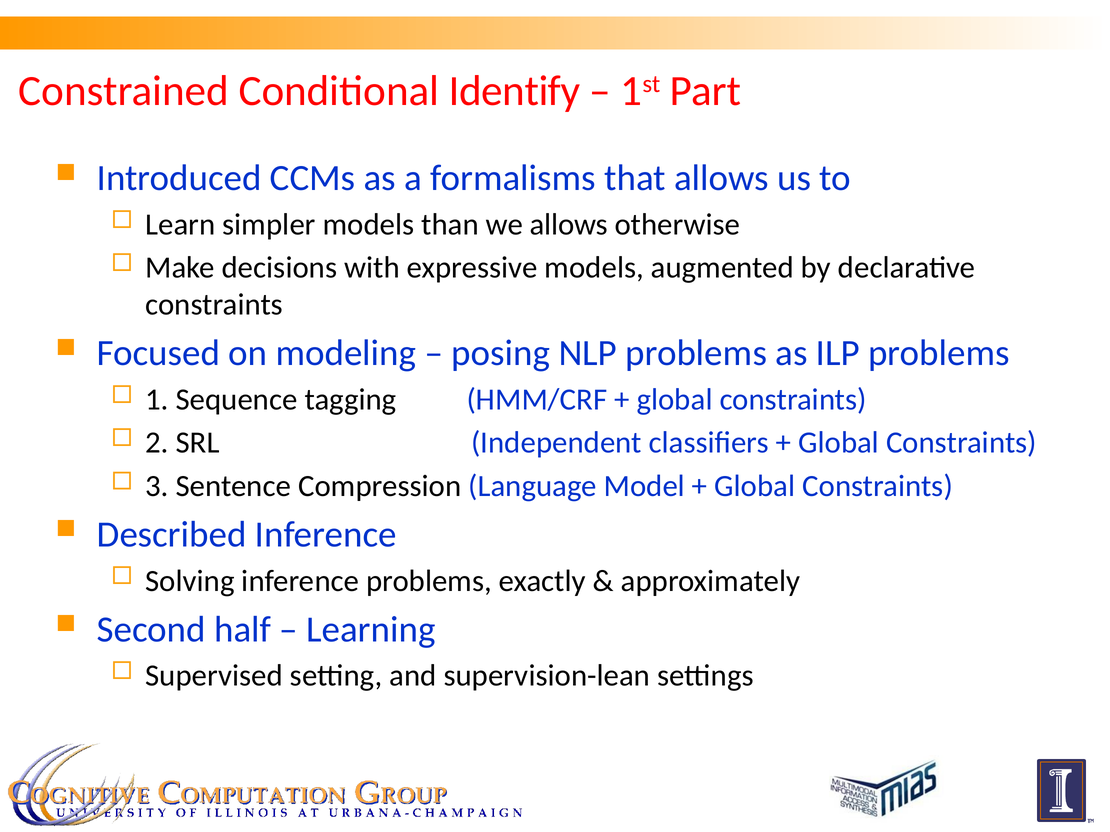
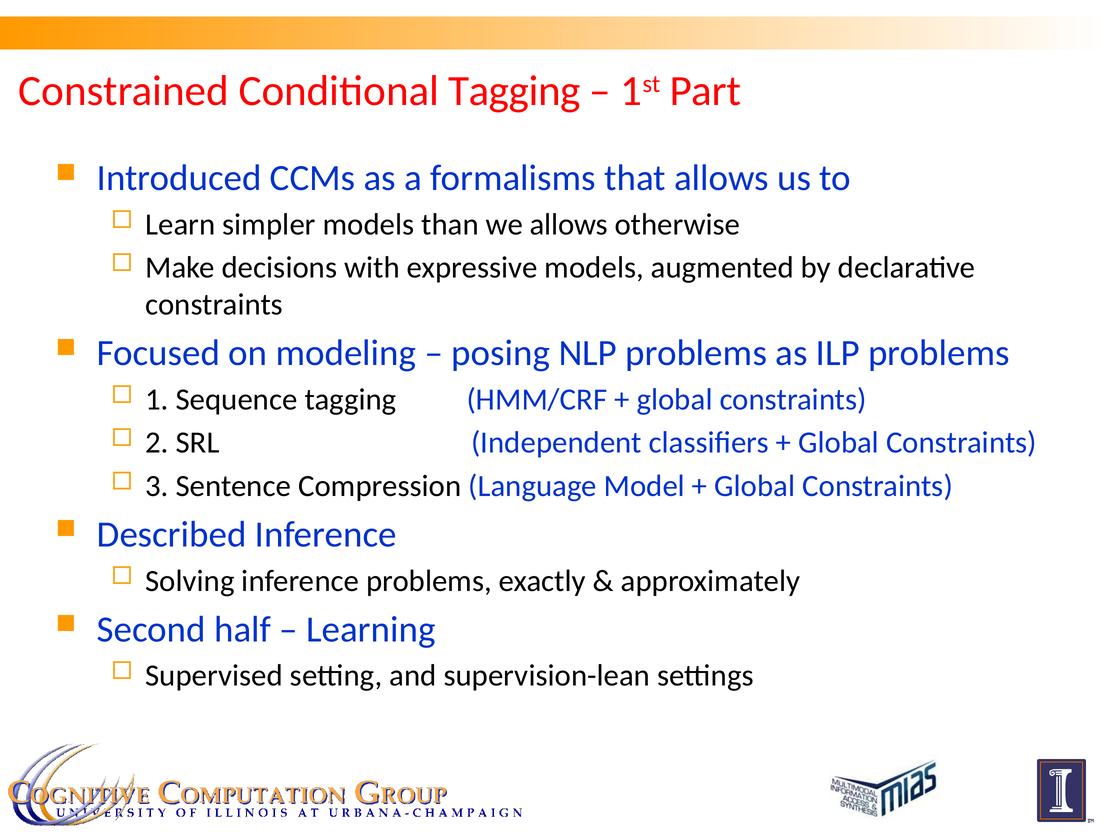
Conditional Identify: Identify -> Tagging
